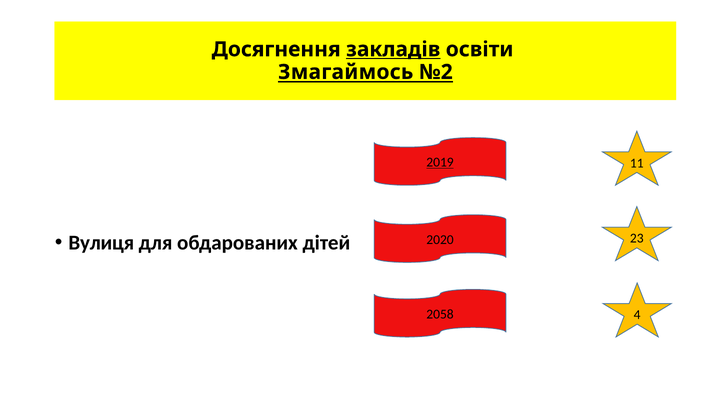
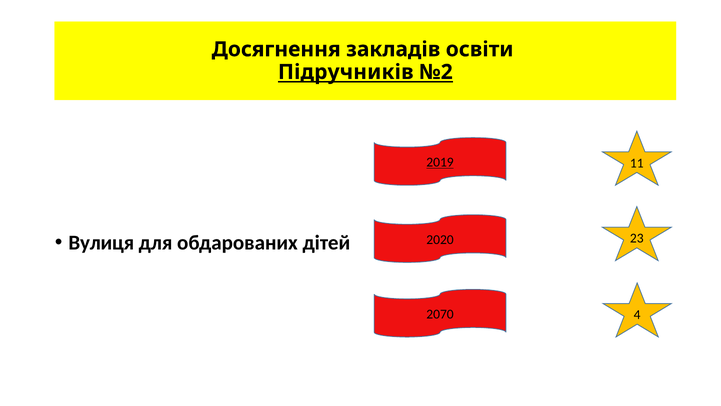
закладів underline: present -> none
Змагаймось: Змагаймось -> Підручників
2058: 2058 -> 2070
